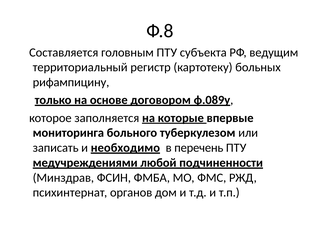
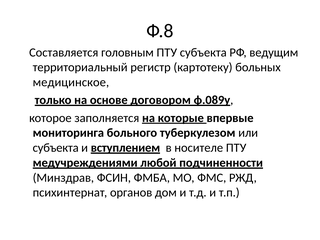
рифампицину: рифампицину -> медицинское
записать at (56, 148): записать -> субъекта
необходимо: необходимо -> вступлением
перечень: перечень -> носителе
